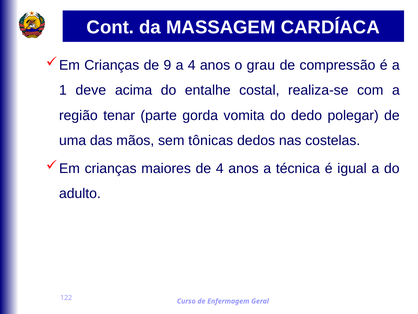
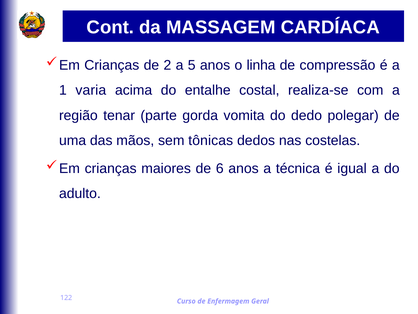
9: 9 -> 2
a 4: 4 -> 5
grau: grau -> linha
deve: deve -> varia
de 4: 4 -> 6
